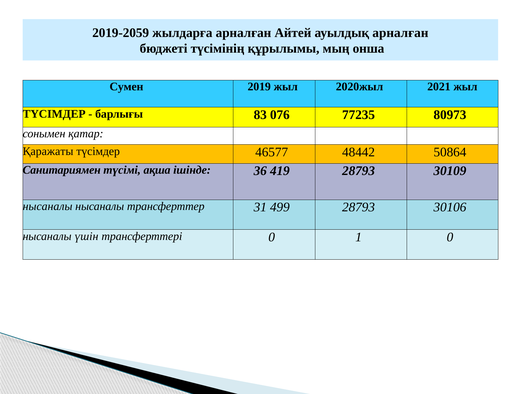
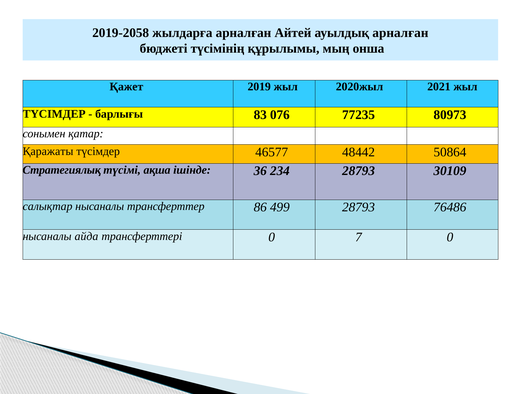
2019-2059: 2019-2059 -> 2019-2058
Сумен: Сумен -> Қажет
Санитариямен: Санитариямен -> Стратегиялық
419: 419 -> 234
нысаналы at (48, 206): нысаналы -> салықтар
31: 31 -> 86
30106: 30106 -> 76486
үшін: үшін -> айда
1: 1 -> 7
